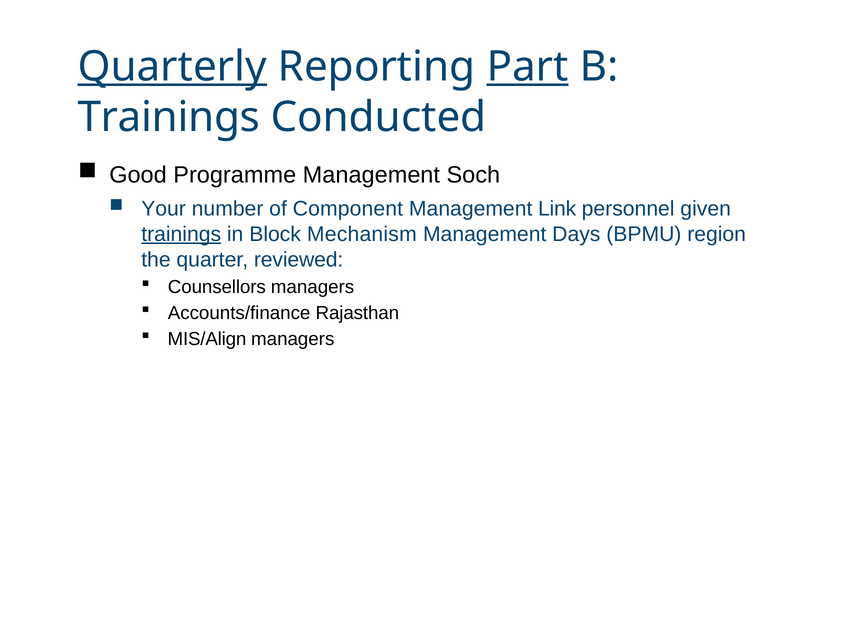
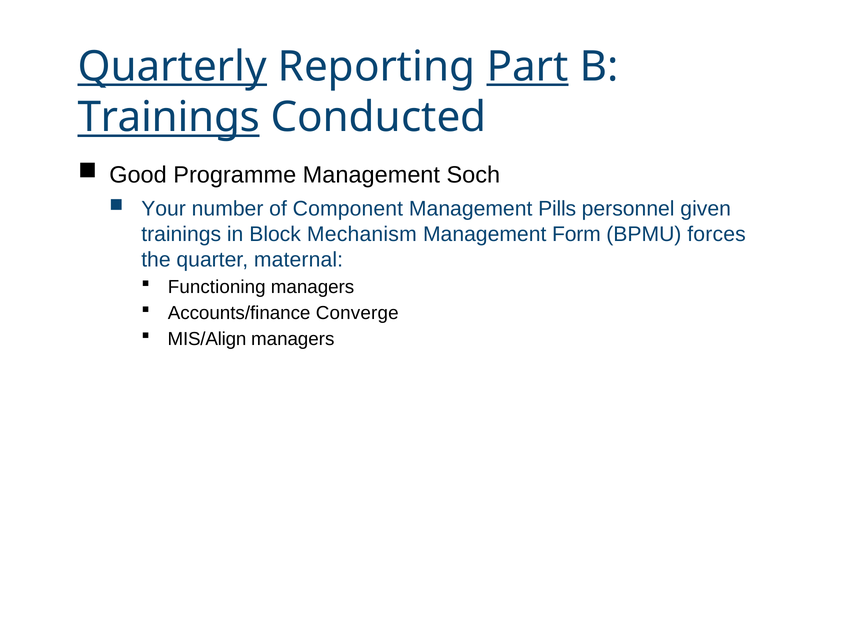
Trainings at (169, 117) underline: none -> present
Link: Link -> Pills
trainings at (181, 234) underline: present -> none
Days: Days -> Form
region: region -> forces
reviewed: reviewed -> maternal
Counsellors: Counsellors -> Functioning
Rajasthan: Rajasthan -> Converge
